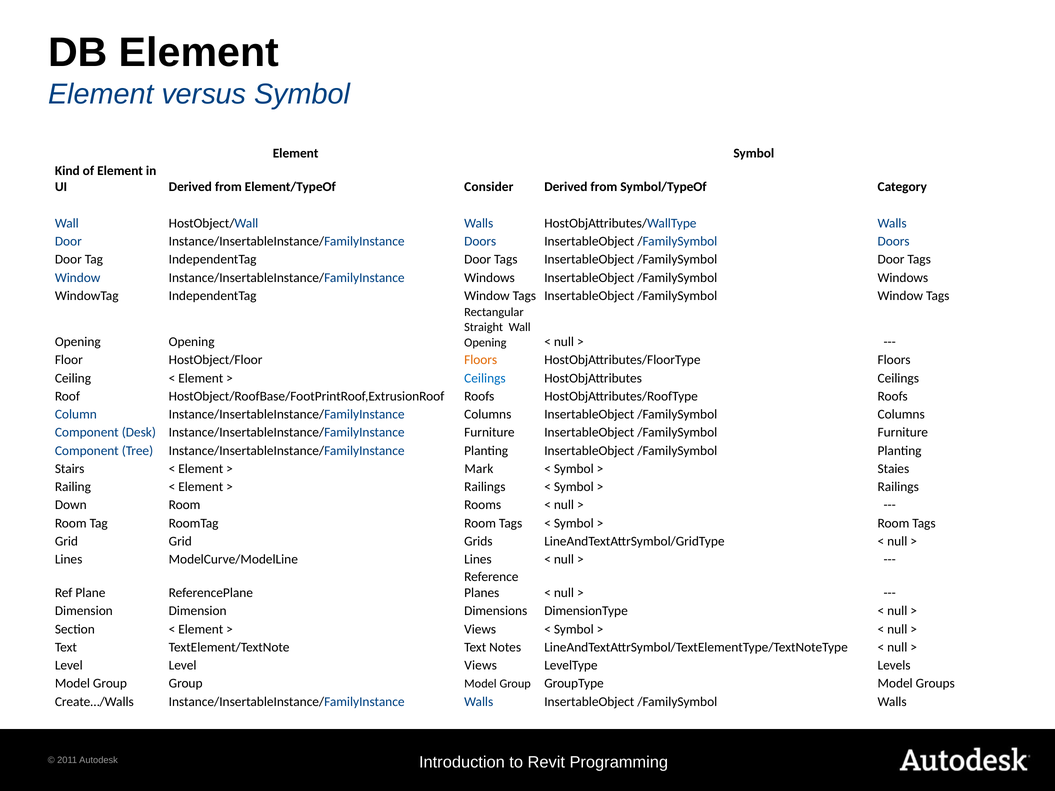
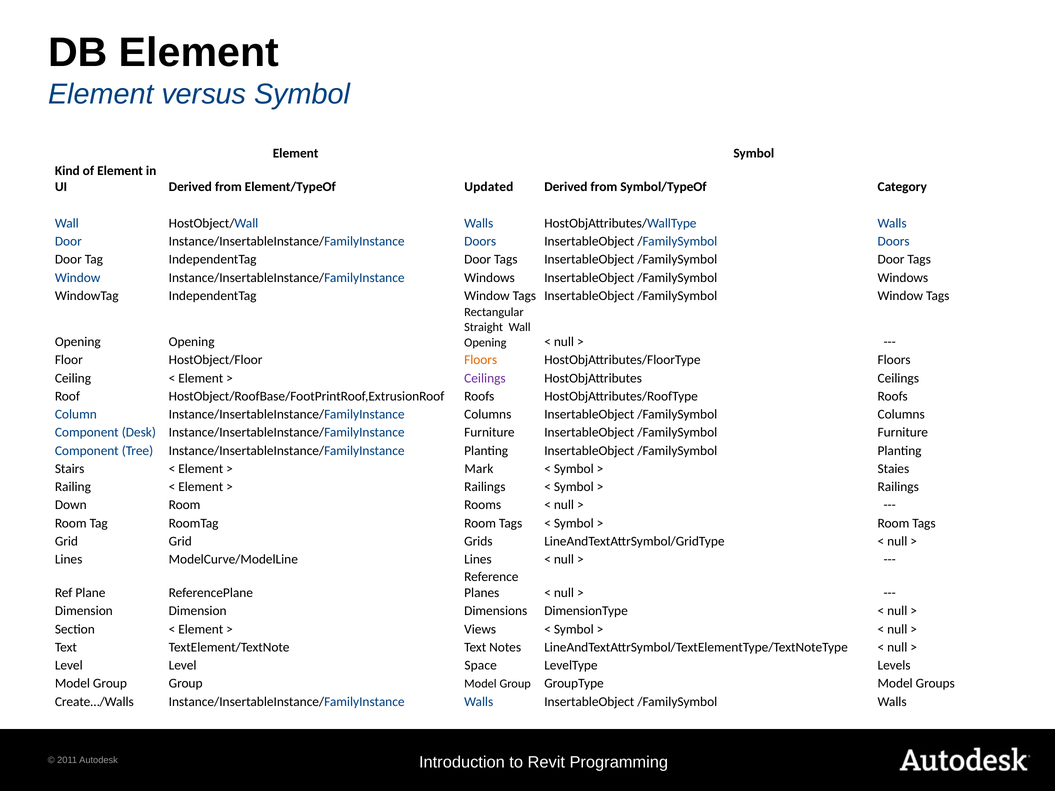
Consider: Consider -> Updated
Ceilings at (485, 378) colour: blue -> purple
Level Views: Views -> Space
